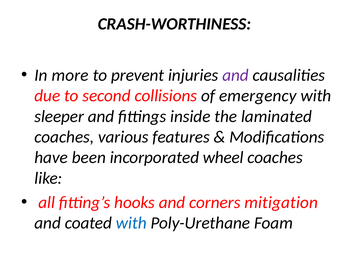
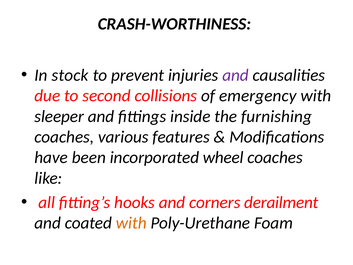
more: more -> stock
laminated: laminated -> furnishing
mitigation: mitigation -> derailment
with at (131, 223) colour: blue -> orange
